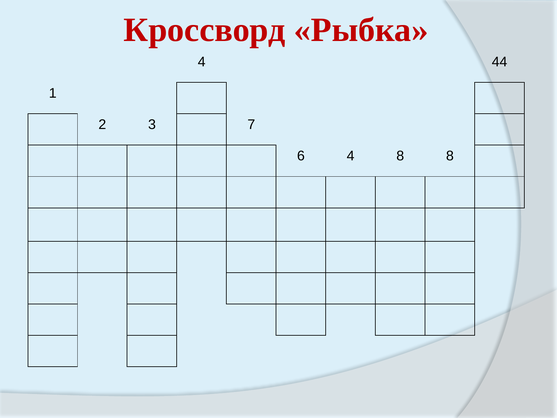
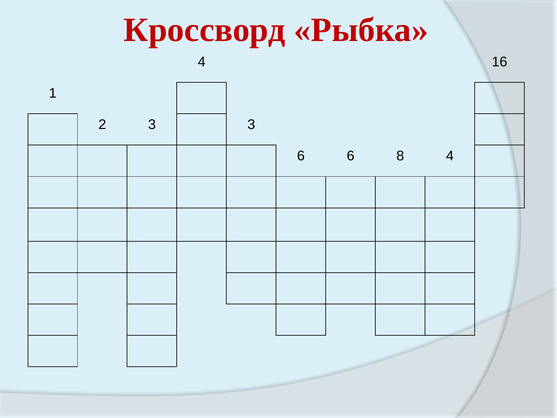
44: 44 -> 16
3 7: 7 -> 3
6 4: 4 -> 6
8 8: 8 -> 4
